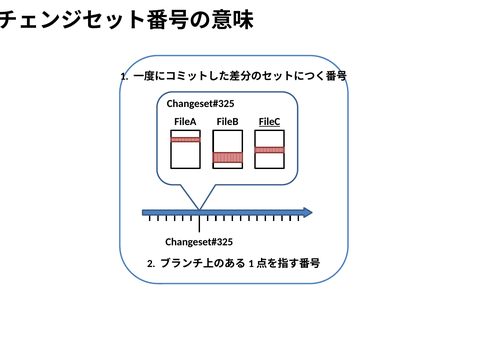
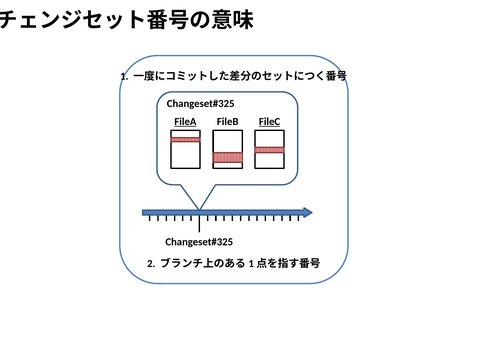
FileA underline: none -> present
